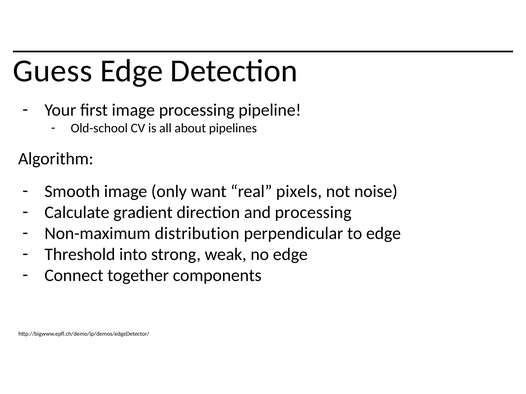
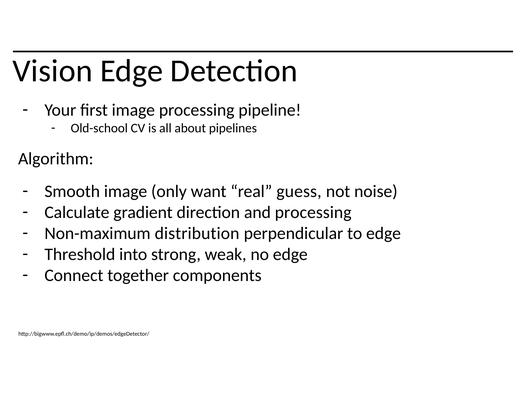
Guess: Guess -> Vision
pixels: pixels -> guess
